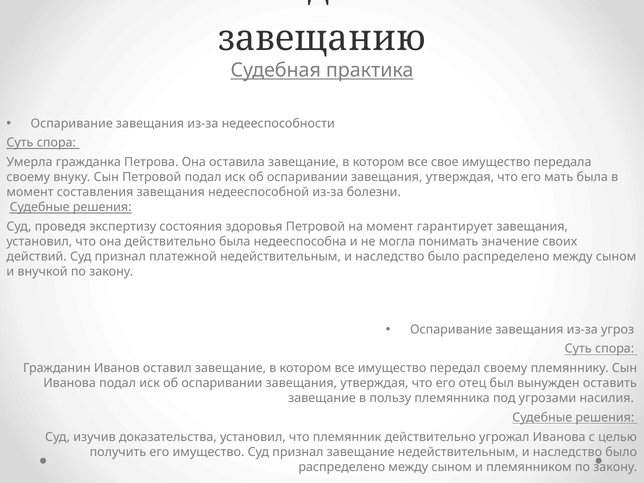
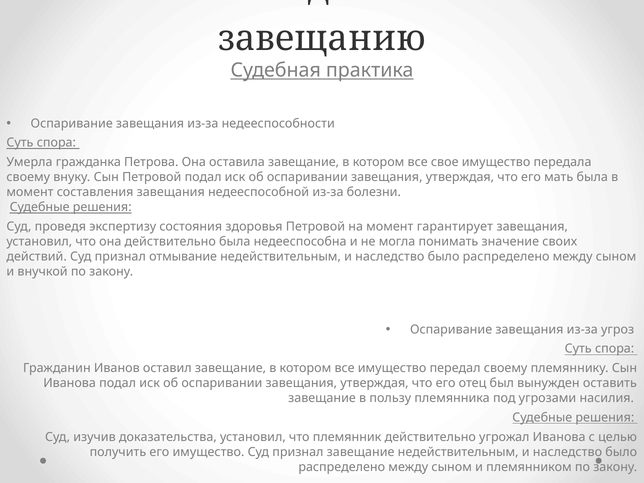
платежной: платежной -> отмывание
